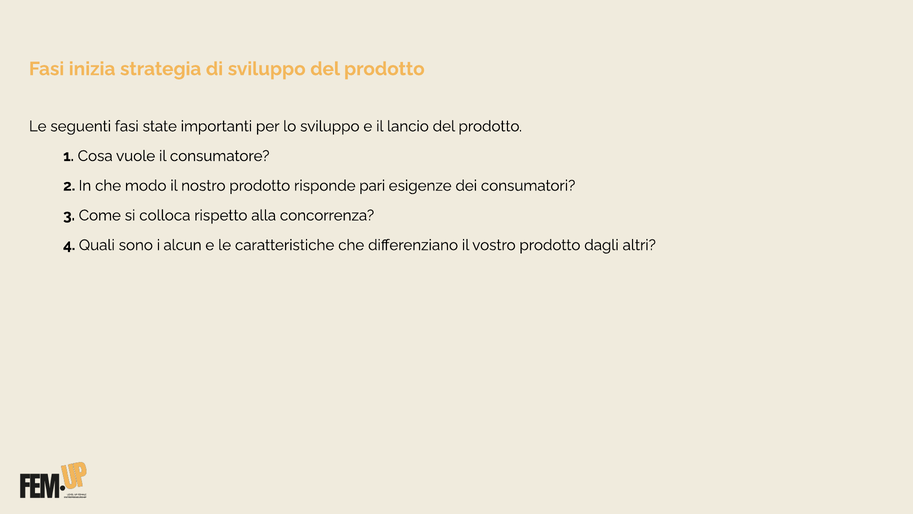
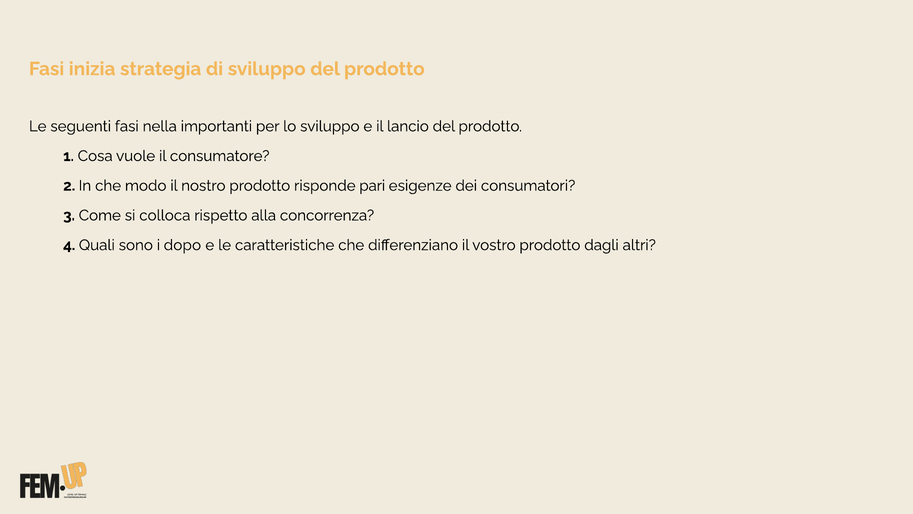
state: state -> nella
alcun: alcun -> dopo
